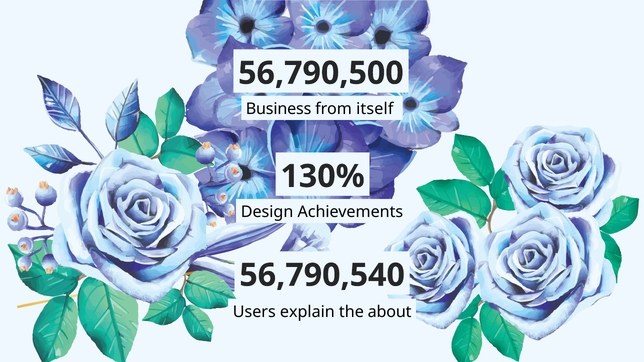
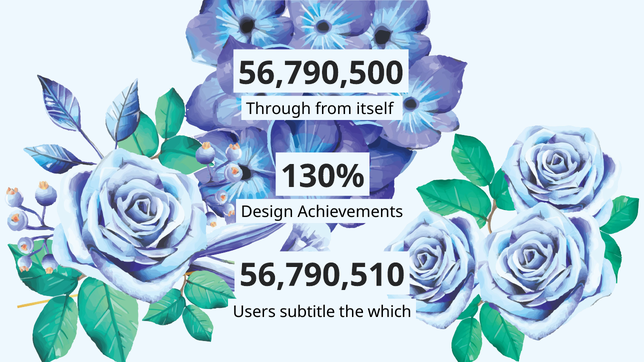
Business: Business -> Through
56,790,540: 56,790,540 -> 56,790,510
explain: explain -> subtitle
about: about -> which
